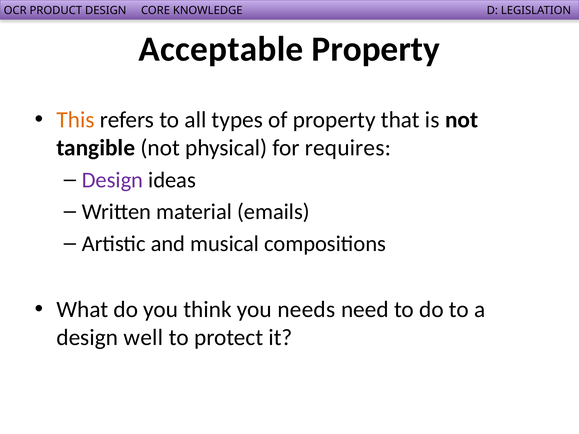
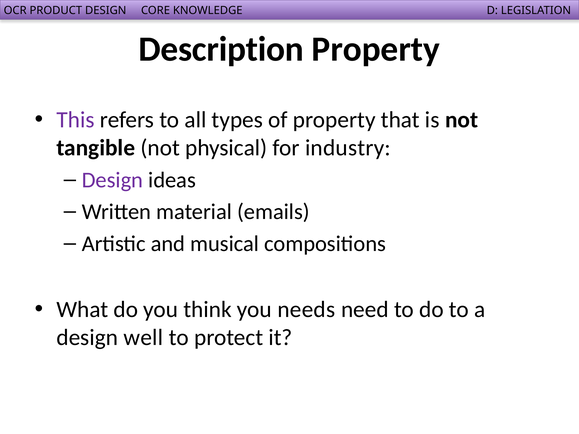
Acceptable: Acceptable -> Description
This colour: orange -> purple
requires: requires -> industry
